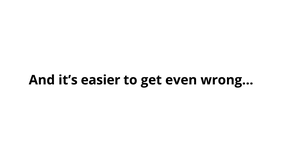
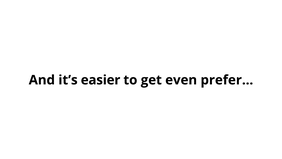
wrong…: wrong… -> prefer…
